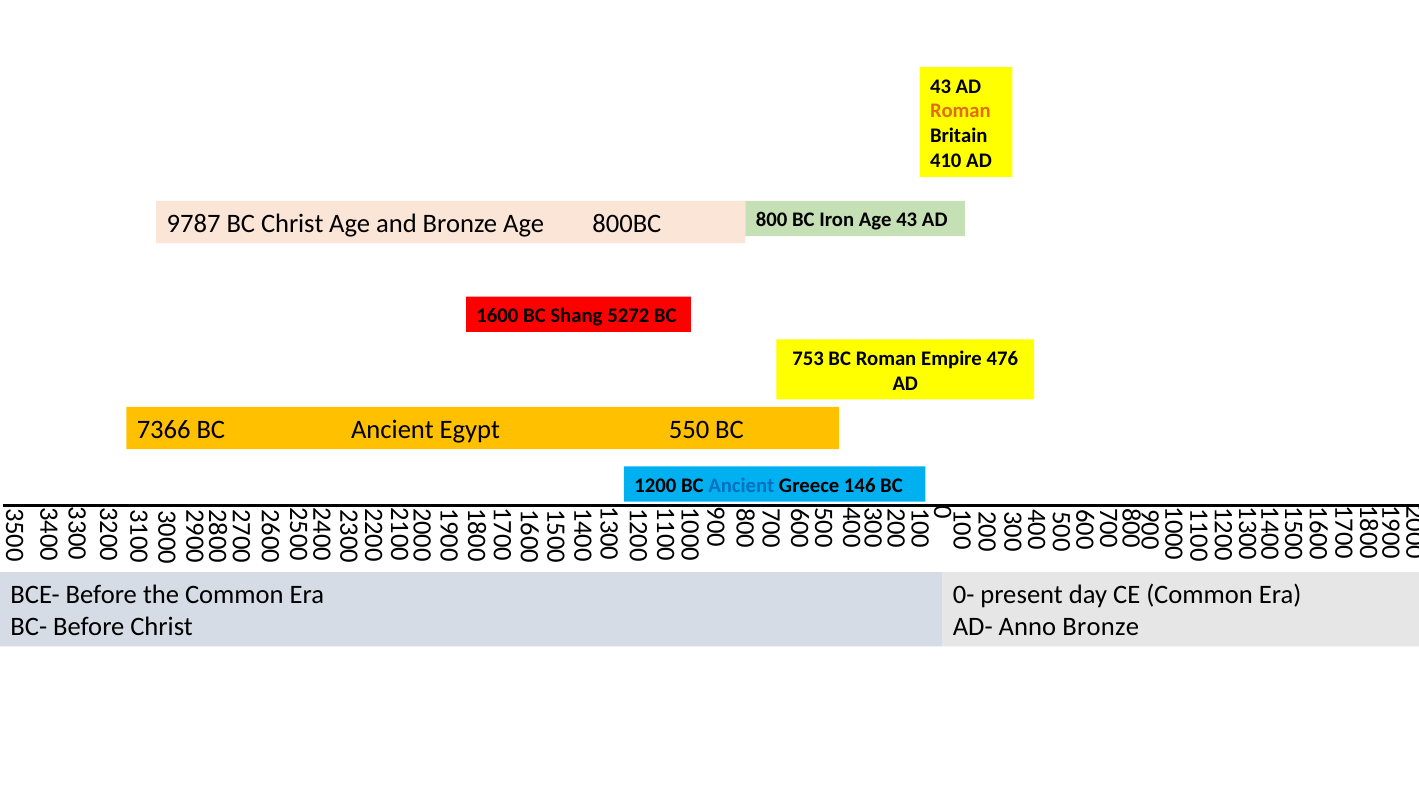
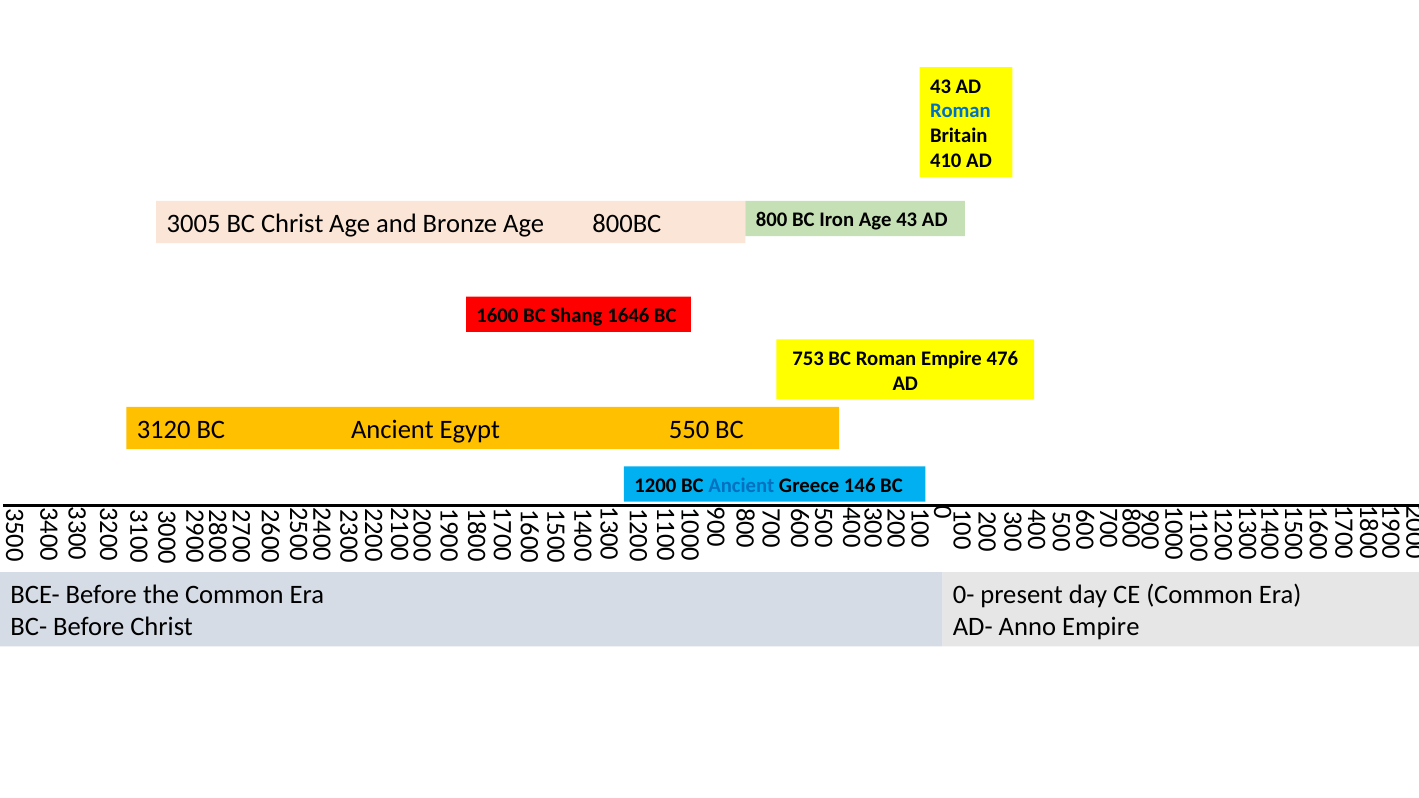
Roman at (960, 111) colour: orange -> blue
9787: 9787 -> 3005
5272: 5272 -> 1646
7366: 7366 -> 3120
Anno Bronze: Bronze -> Empire
